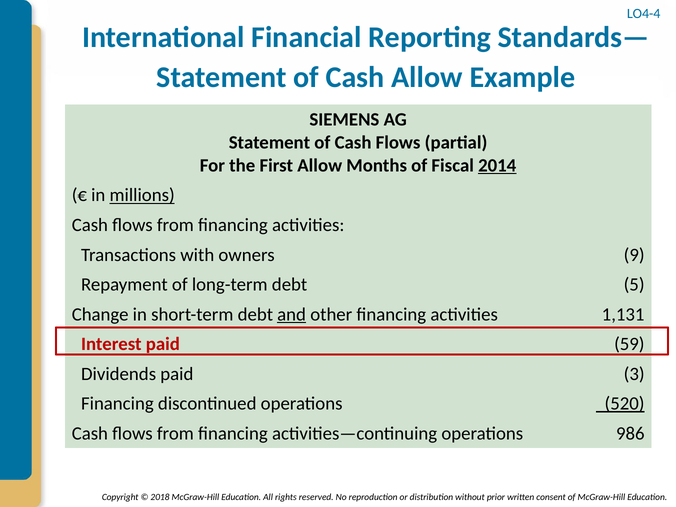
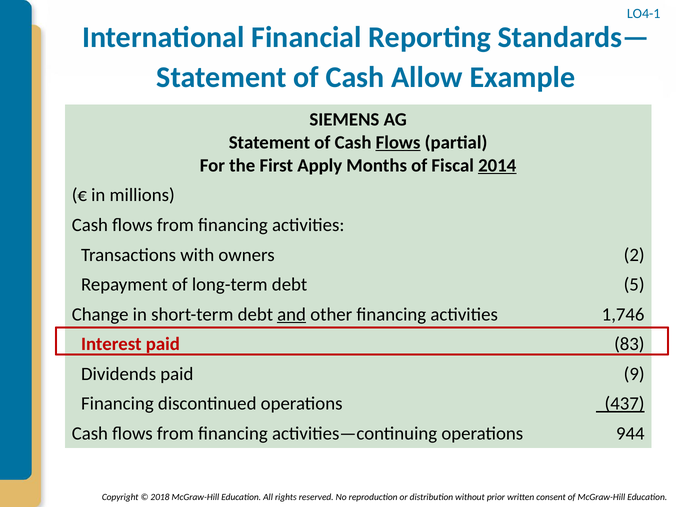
LO4-4: LO4-4 -> LO4-1
Flows at (398, 143) underline: none -> present
First Allow: Allow -> Apply
millions underline: present -> none
9: 9 -> 2
1,131: 1,131 -> 1,746
59: 59 -> 83
3: 3 -> 9
520: 520 -> 437
986: 986 -> 944
